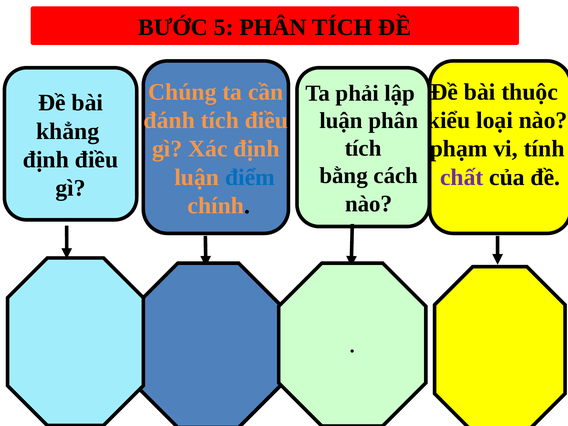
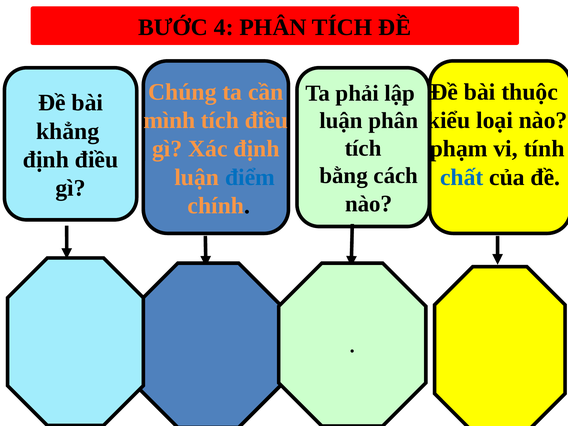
5: 5 -> 4
đánh: đánh -> mình
chất colour: purple -> blue
